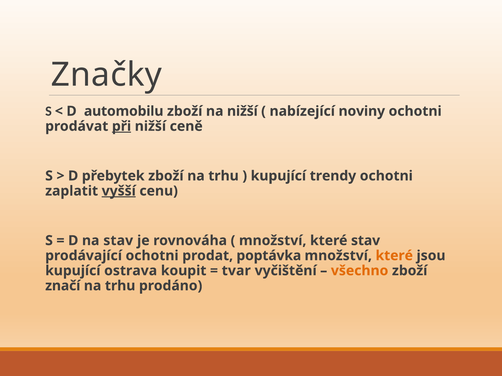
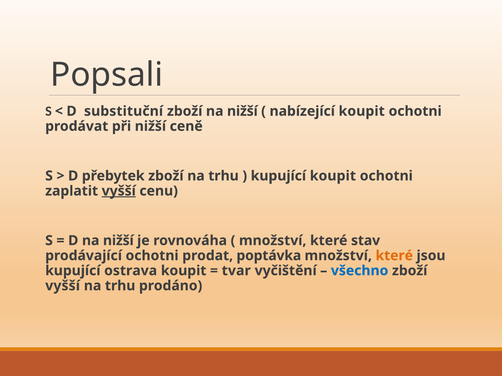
Značky: Značky -> Popsali
automobilu: automobilu -> substituční
nabízející noviny: noviny -> koupit
při underline: present -> none
kupující trendy: trendy -> koupit
D na stav: stav -> nižší
všechno colour: orange -> blue
značí at (63, 286): značí -> vyšší
